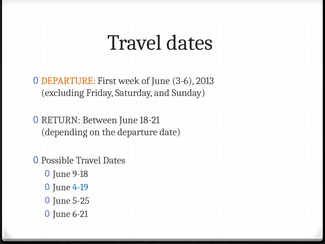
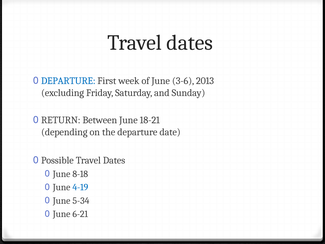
DEPARTURE at (68, 81) colour: orange -> blue
9-18: 9-18 -> 8-18
5-25: 5-25 -> 5-34
